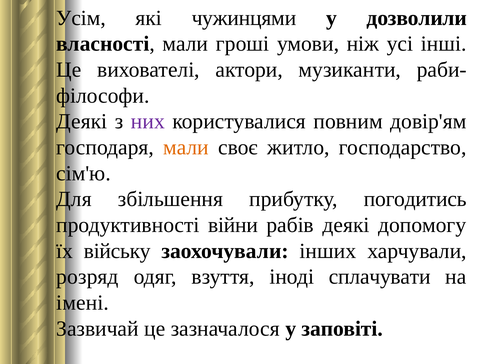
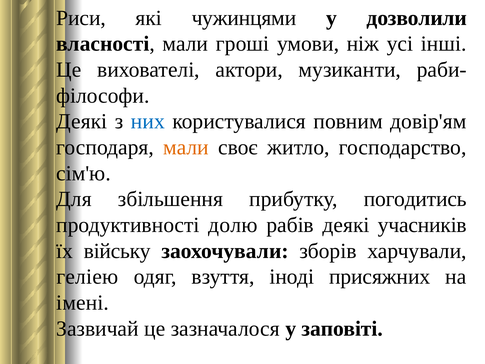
Усім: Усім -> Риси
них colour: purple -> blue
війни: війни -> долю
допомогу: допомогу -> учасників
інших: інших -> зборів
розряд: розряд -> геліею
сплачувати: сплачувати -> присяжних
